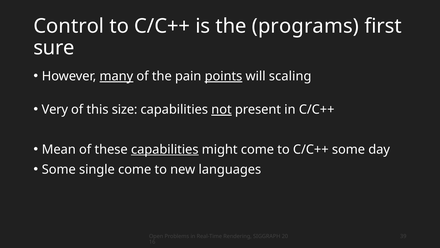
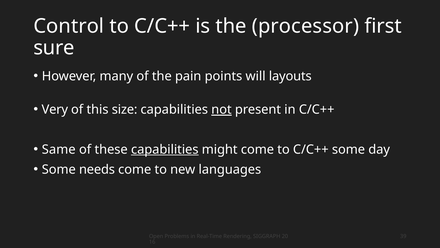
programs: programs -> processor
many underline: present -> none
points underline: present -> none
scaling: scaling -> layouts
Mean: Mean -> Same
single: single -> needs
